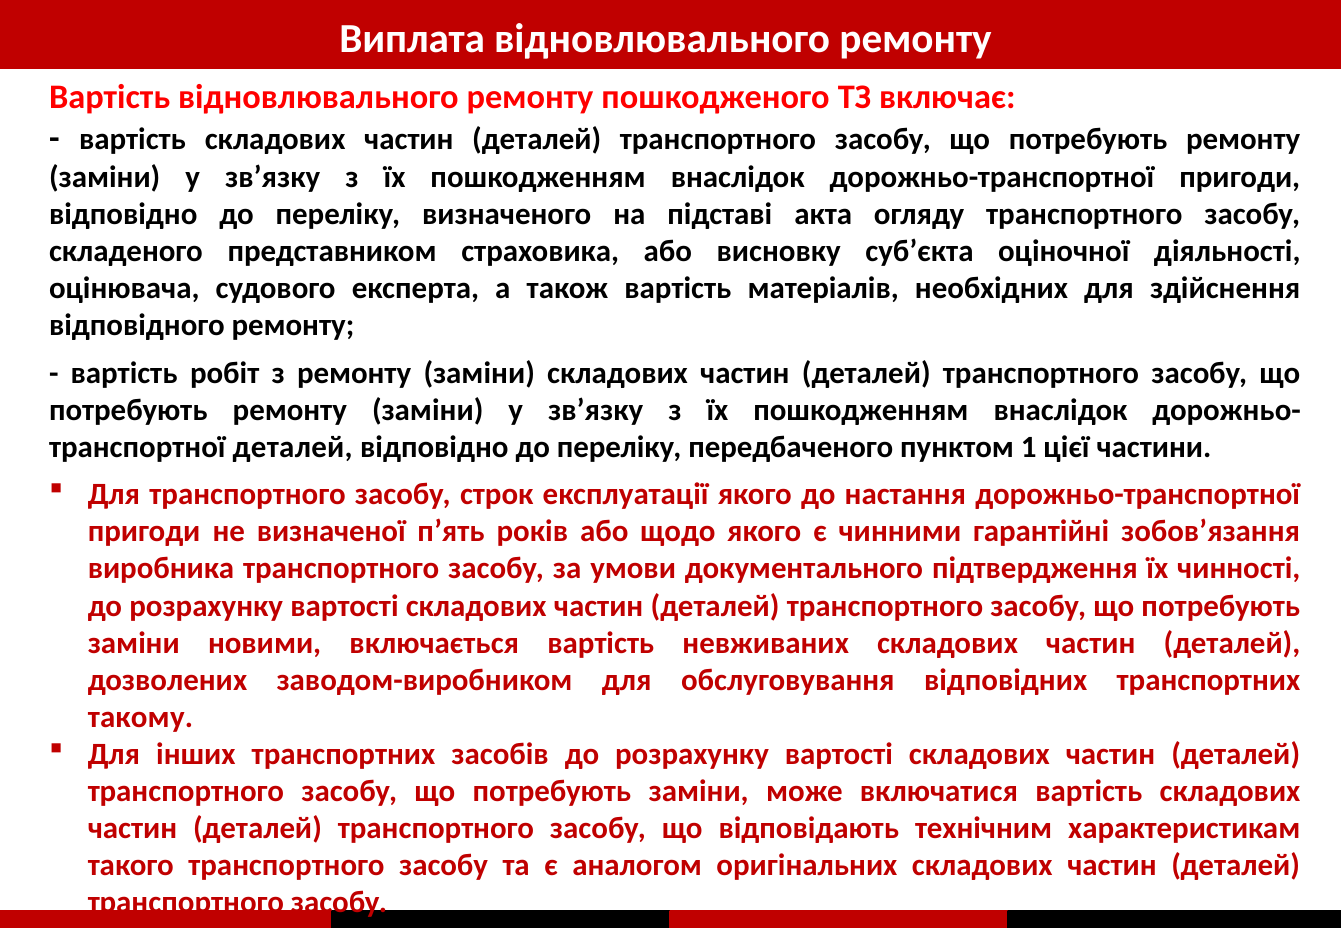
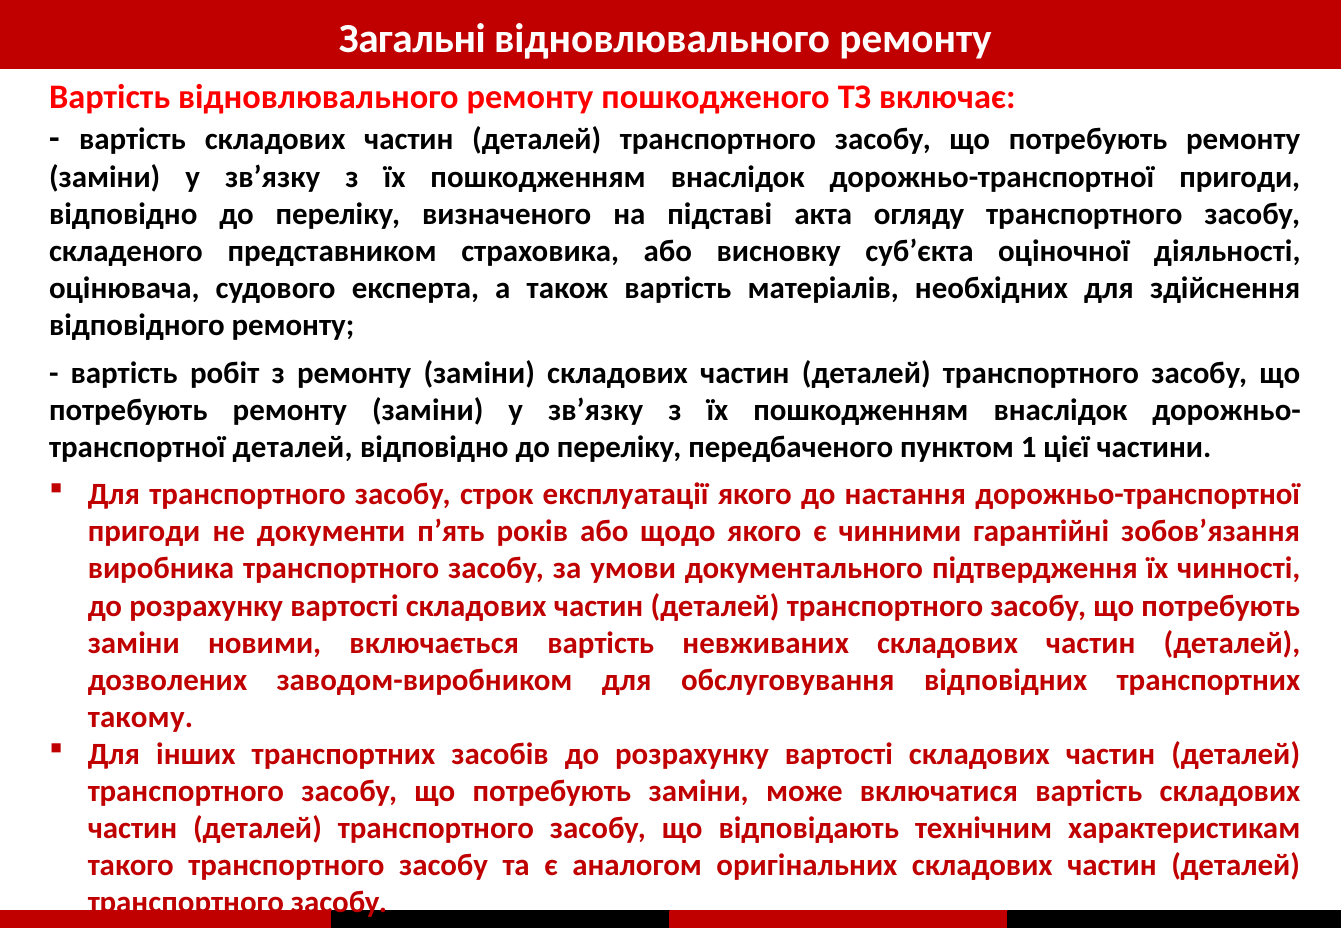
Виплата: Виплата -> Загальні
визначеної: визначеної -> документи
